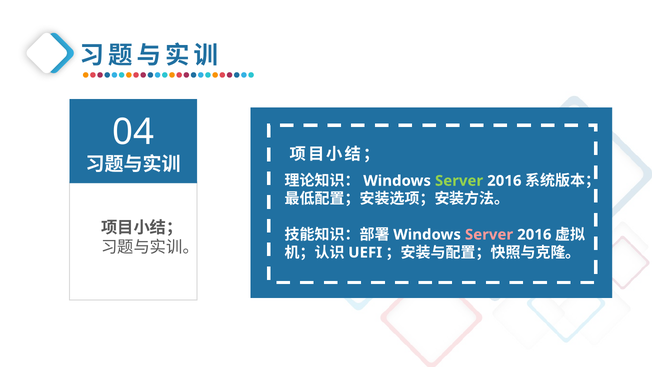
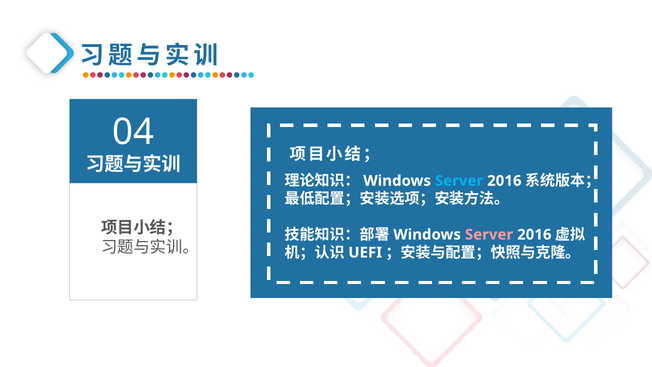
Server at (459, 181) colour: light green -> light blue
